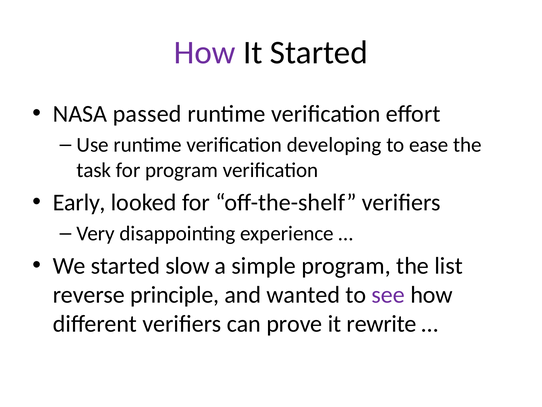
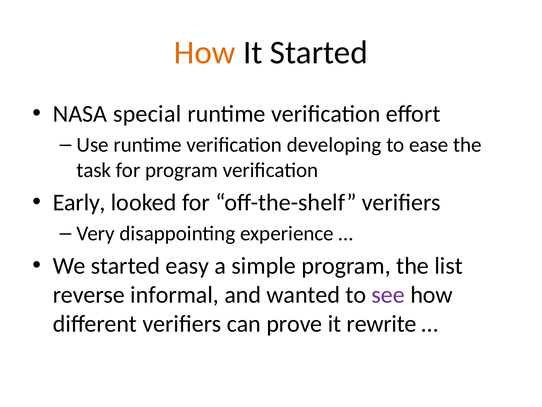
How at (205, 52) colour: purple -> orange
passed: passed -> special
slow: slow -> easy
principle: principle -> informal
